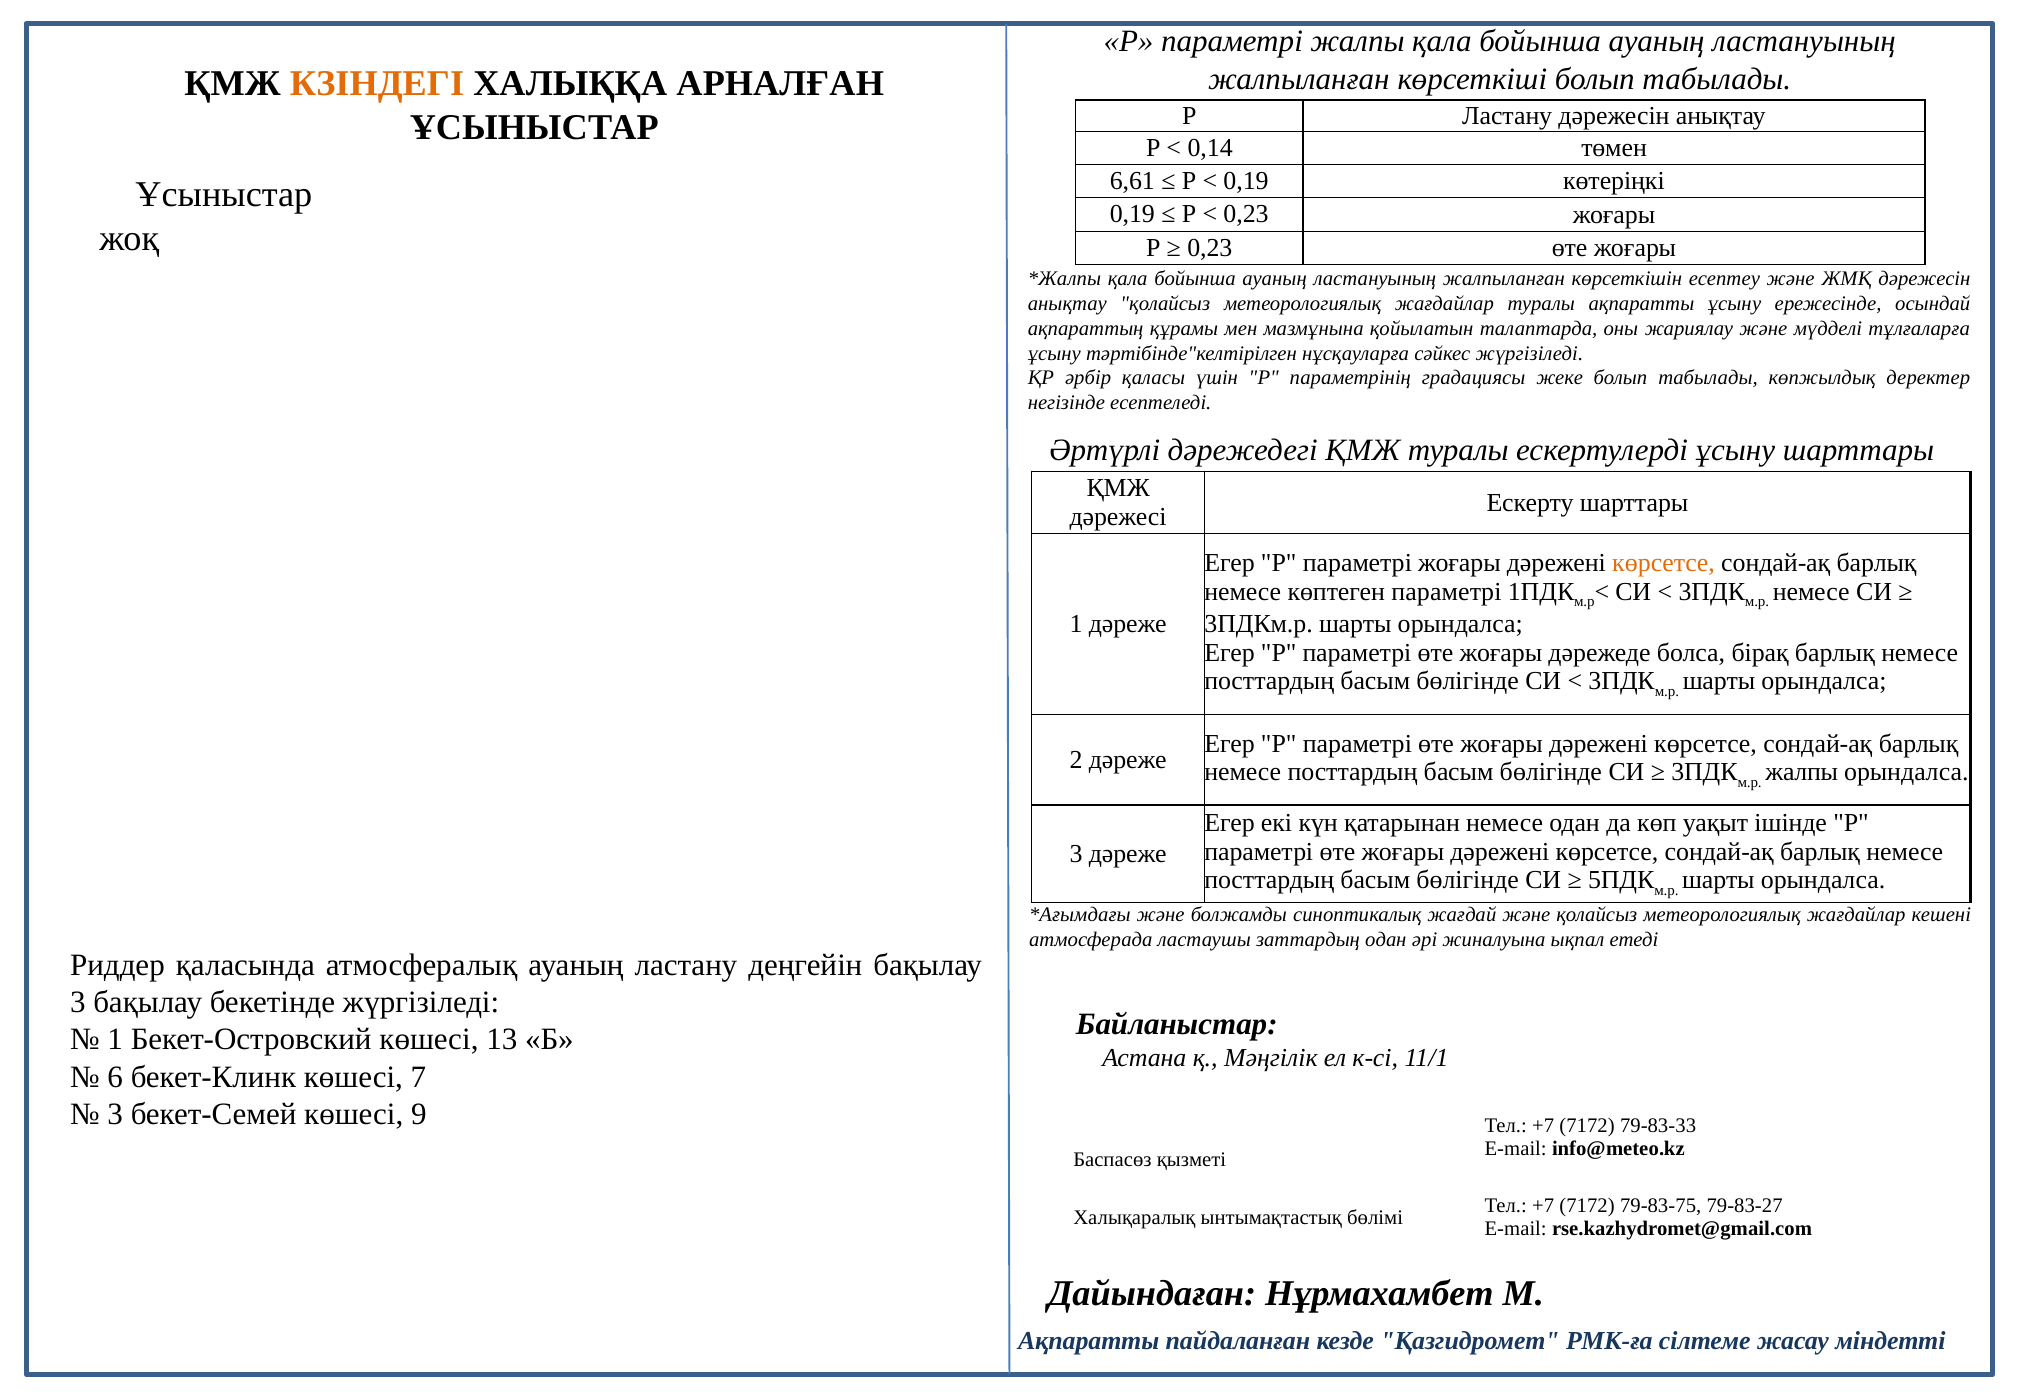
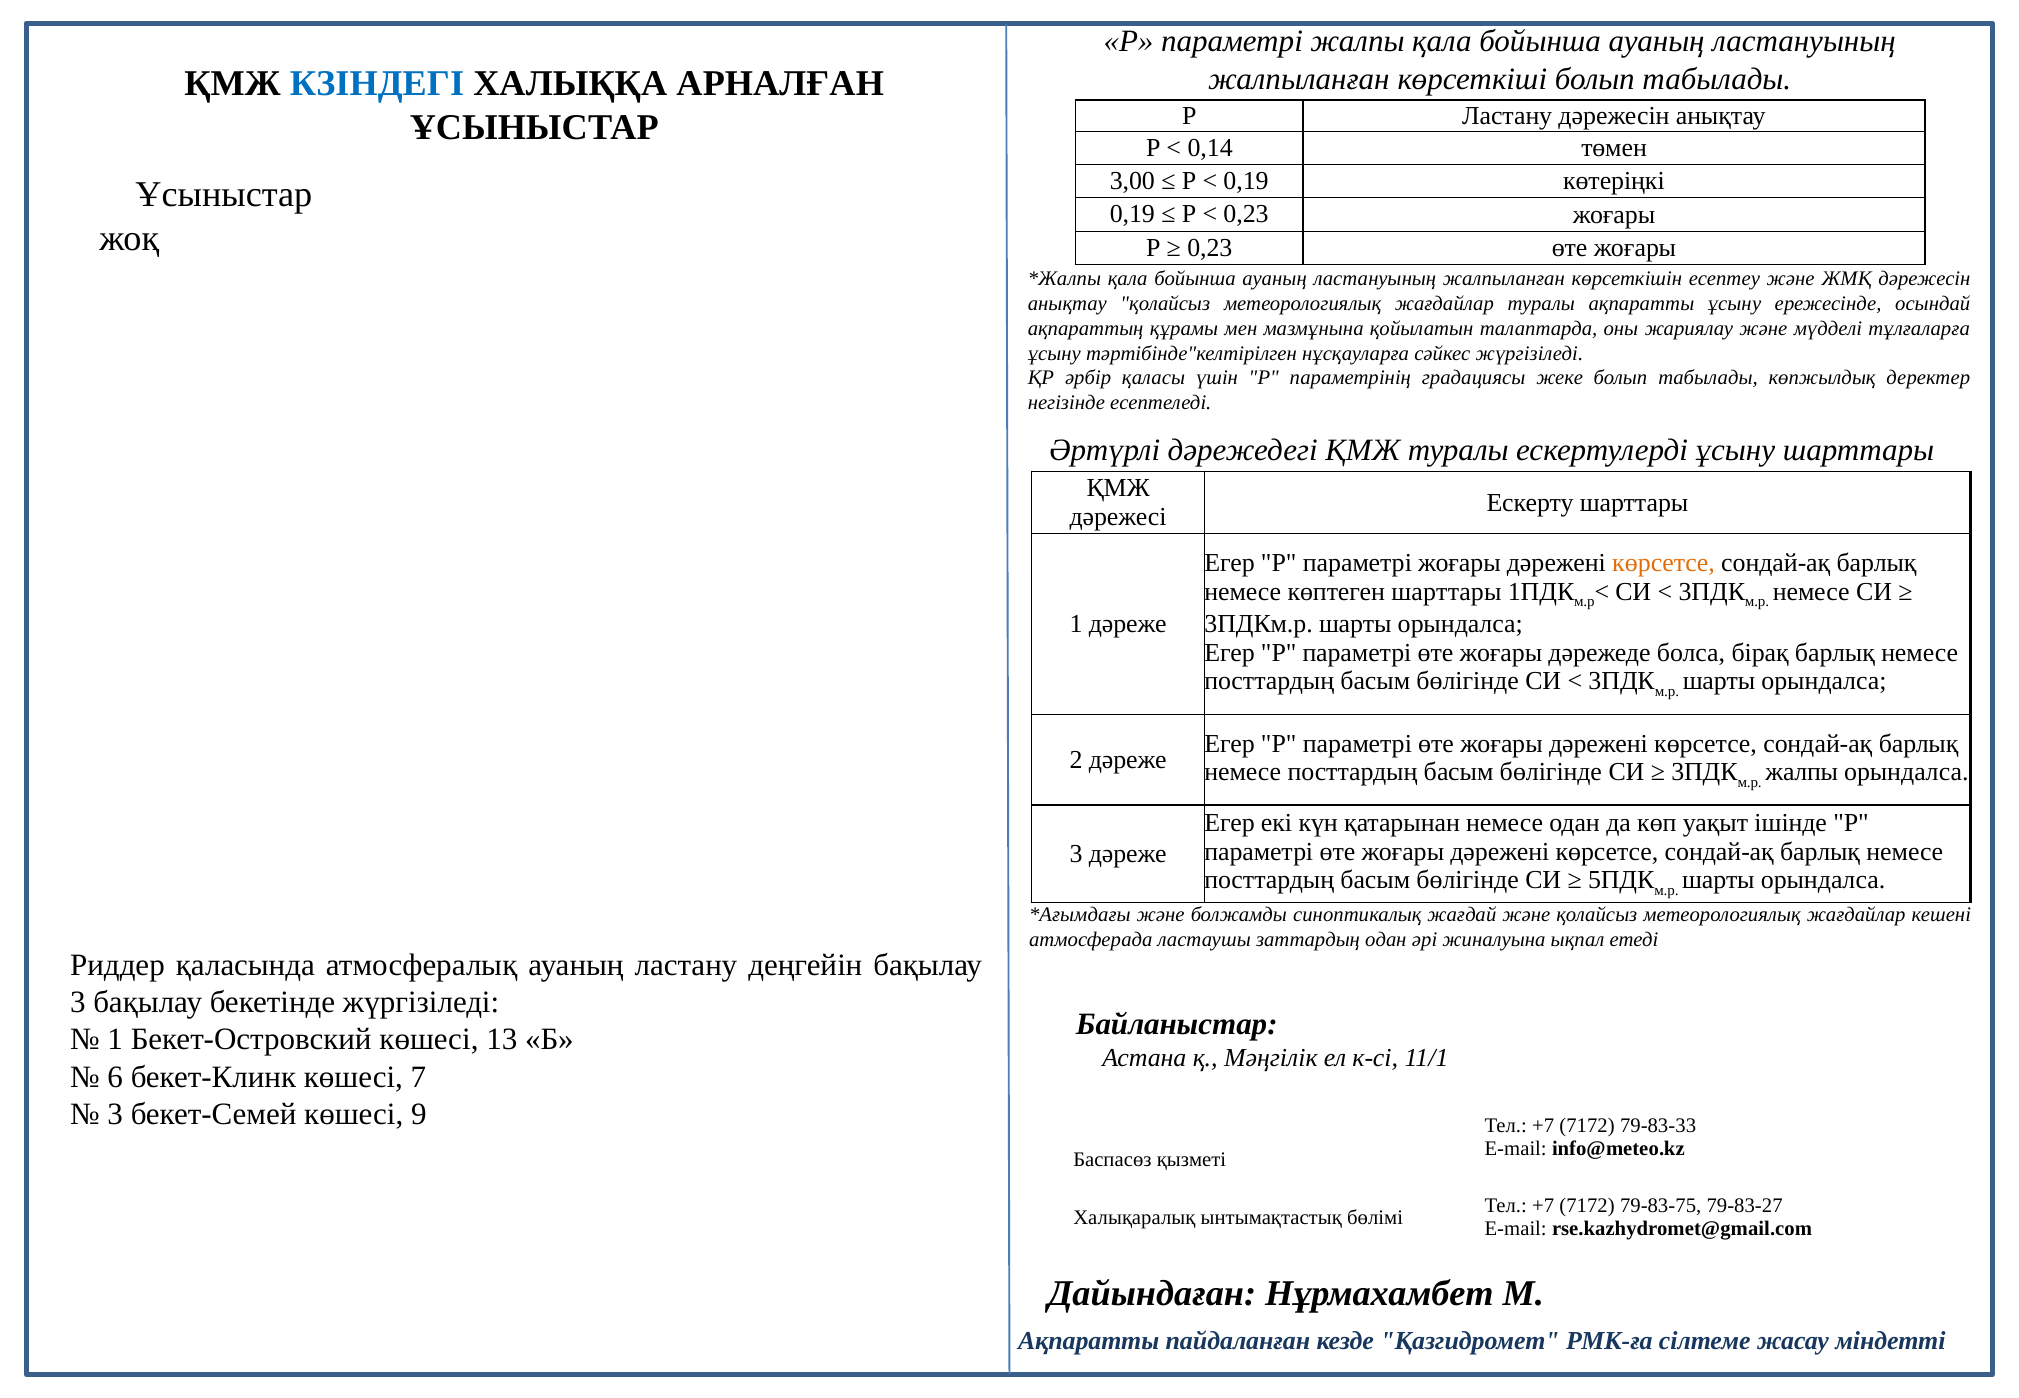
КЗІНДЕГІ colour: orange -> blue
6,61: 6,61 -> 3,00
көптеген параметрі: параметрі -> шарттары
